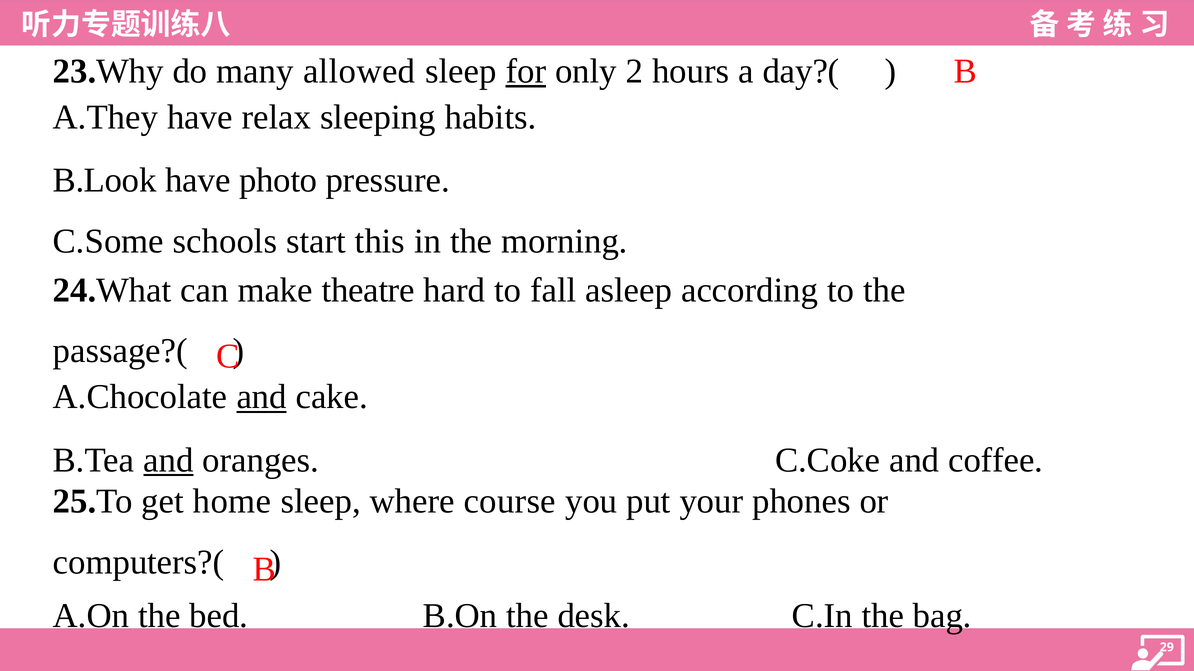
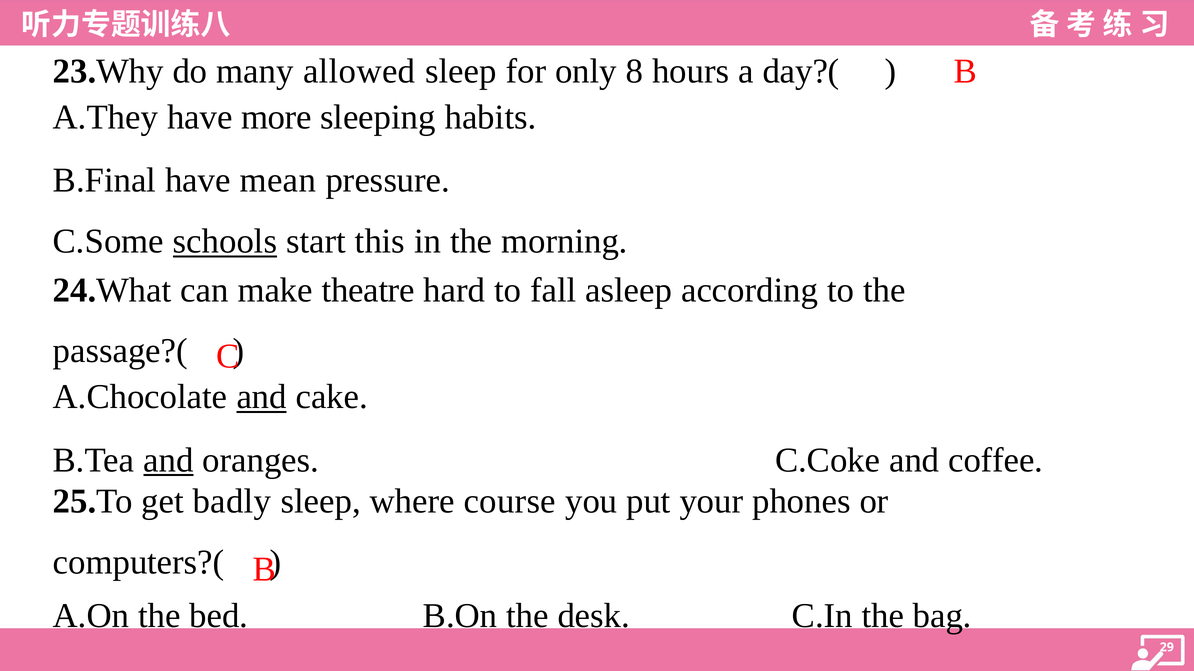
for underline: present -> none
2: 2 -> 8
relax: relax -> more
B.Look: B.Look -> B.Final
photo: photo -> mean
schools underline: none -> present
home: home -> badly
